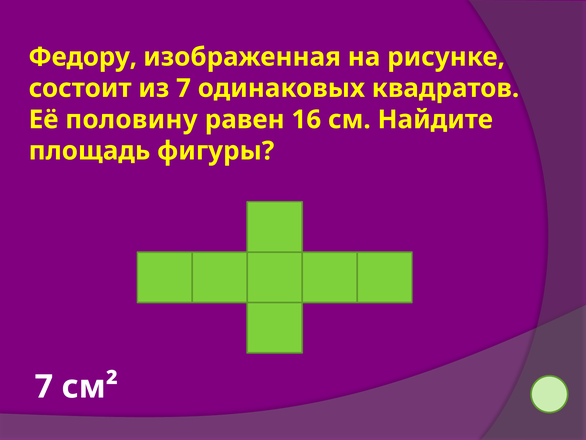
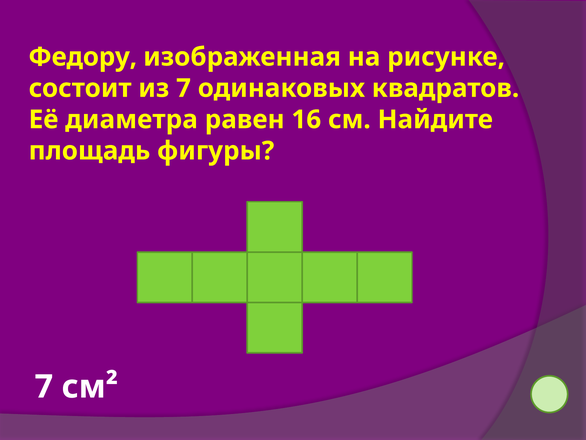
половину: половину -> диаметра
